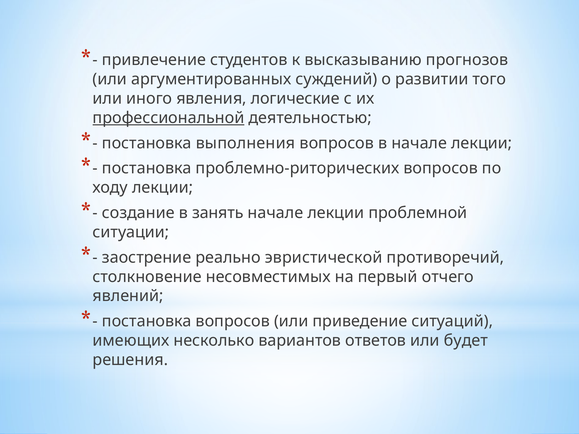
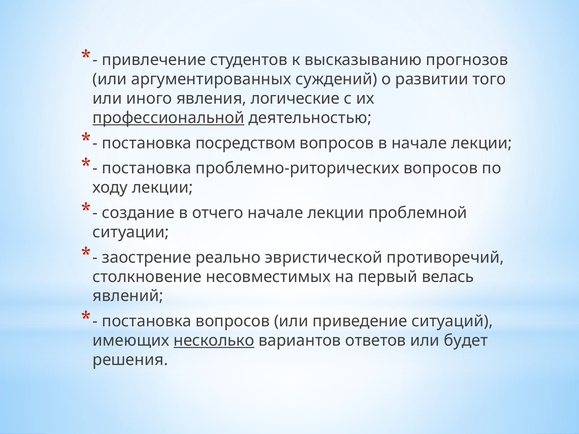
выполнения: выполнения -> посредством
занять: занять -> отчего
отчего: отчего -> велась
несколько underline: none -> present
